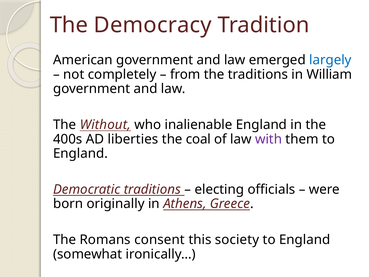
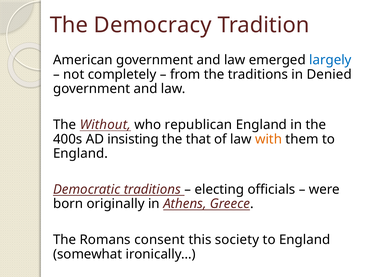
William: William -> Denied
inalienable: inalienable -> republican
liberties: liberties -> insisting
coal: coal -> that
with colour: purple -> orange
